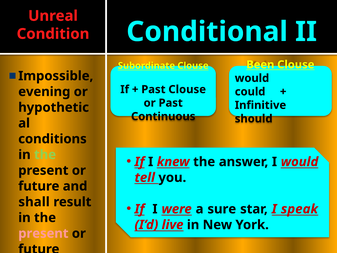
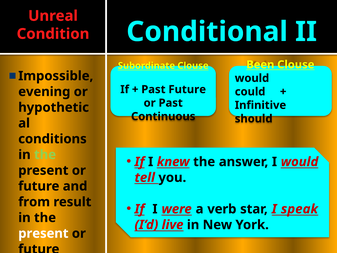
Past Clouse: Clouse -> Future
shall: shall -> from
sure: sure -> verb
present at (43, 233) colour: pink -> white
